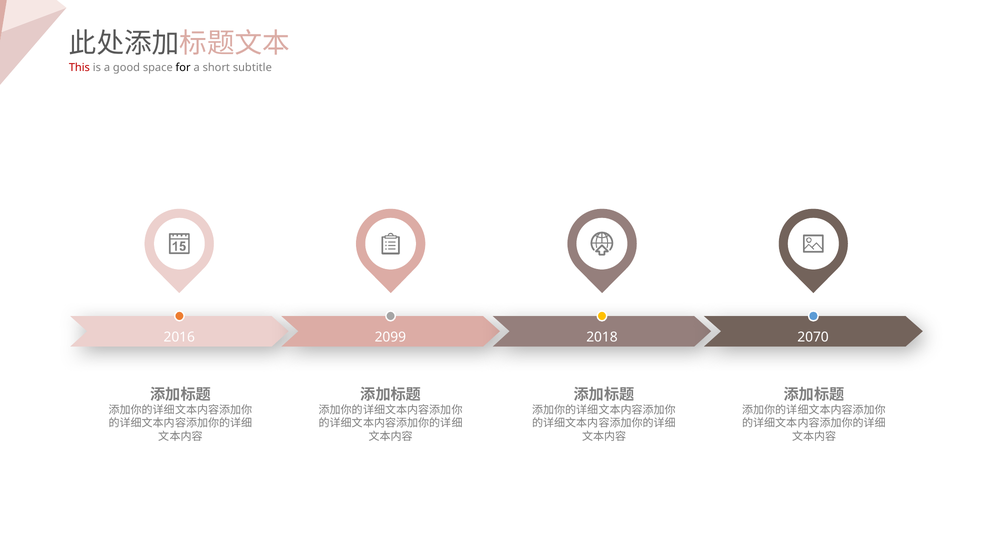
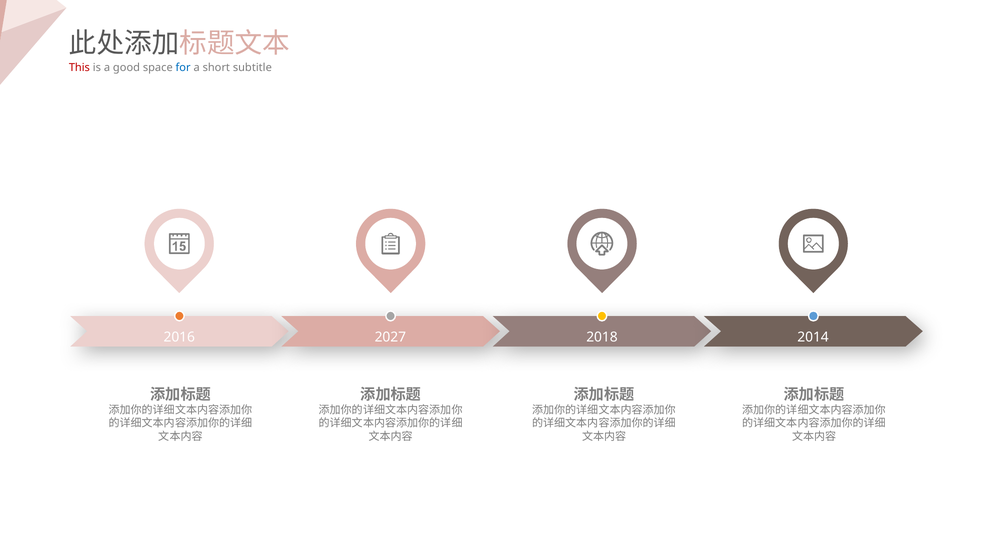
for colour: black -> blue
2099: 2099 -> 2027
2070: 2070 -> 2014
